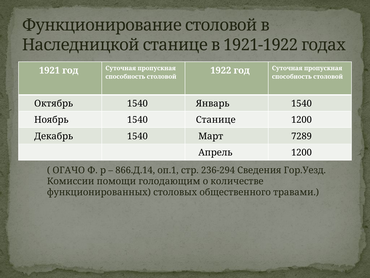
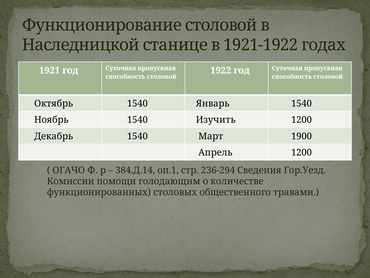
1540 Станице: Станице -> Изучить
7289: 7289 -> 1900
866.Д.14: 866.Д.14 -> 384.Д.14
